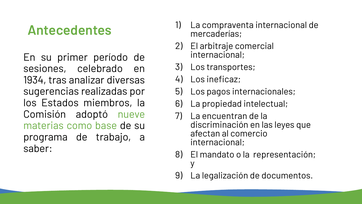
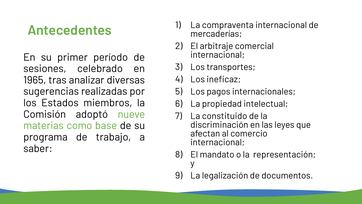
1934: 1934 -> 1965
encuentran: encuentran -> constituido
